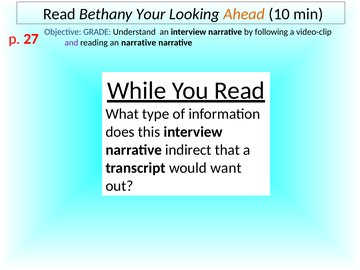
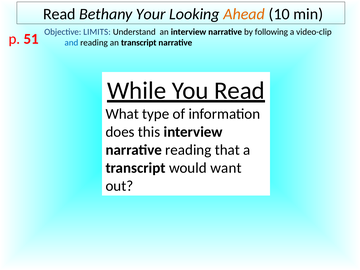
GRADE: GRADE -> LIMITS
27: 27 -> 51
and colour: purple -> blue
an narrative: narrative -> transcript
narrative indirect: indirect -> reading
